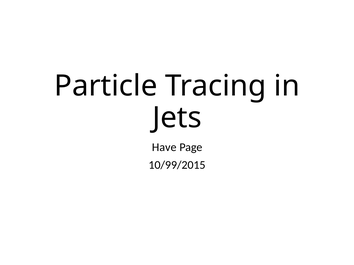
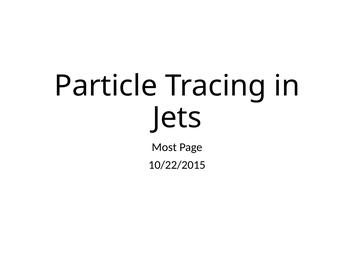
Have: Have -> Most
10/99/2015: 10/99/2015 -> 10/22/2015
